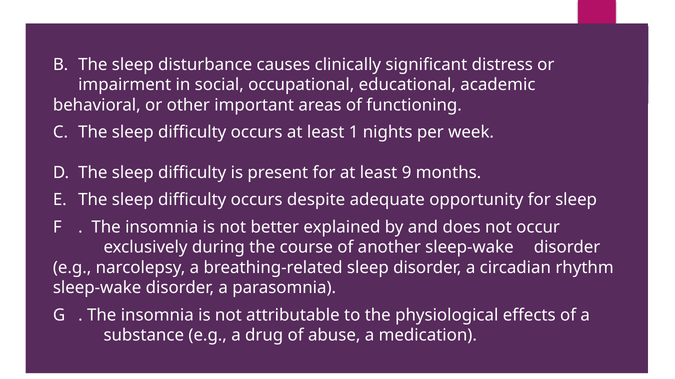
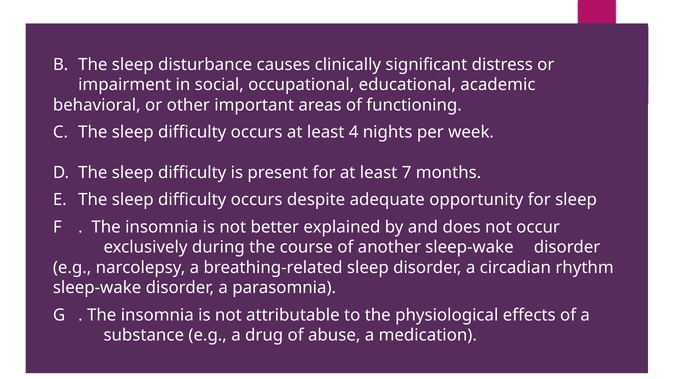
1: 1 -> 4
9: 9 -> 7
